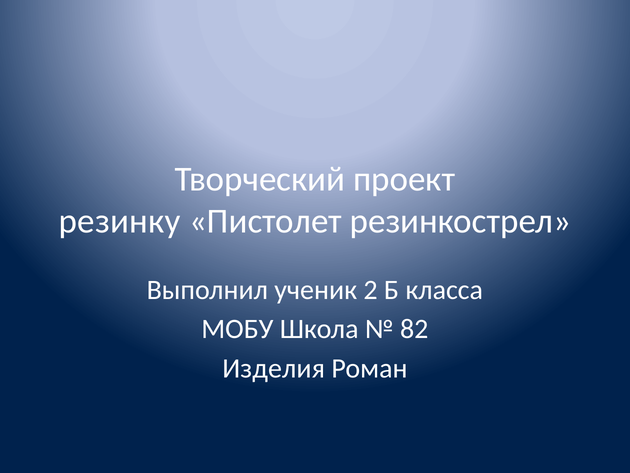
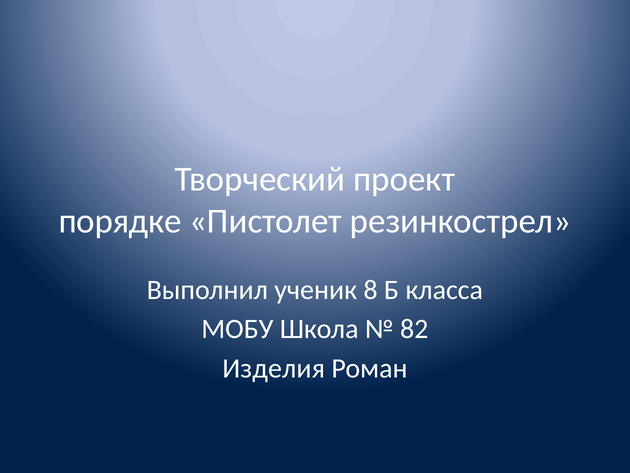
резинку: резинку -> порядке
2: 2 -> 8
